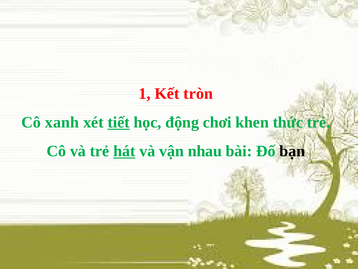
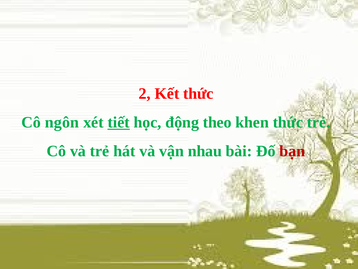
1: 1 -> 2
Kết tròn: tròn -> thức
xanh: xanh -> ngôn
chơi: chơi -> theo
hát underline: present -> none
bạn colour: black -> red
